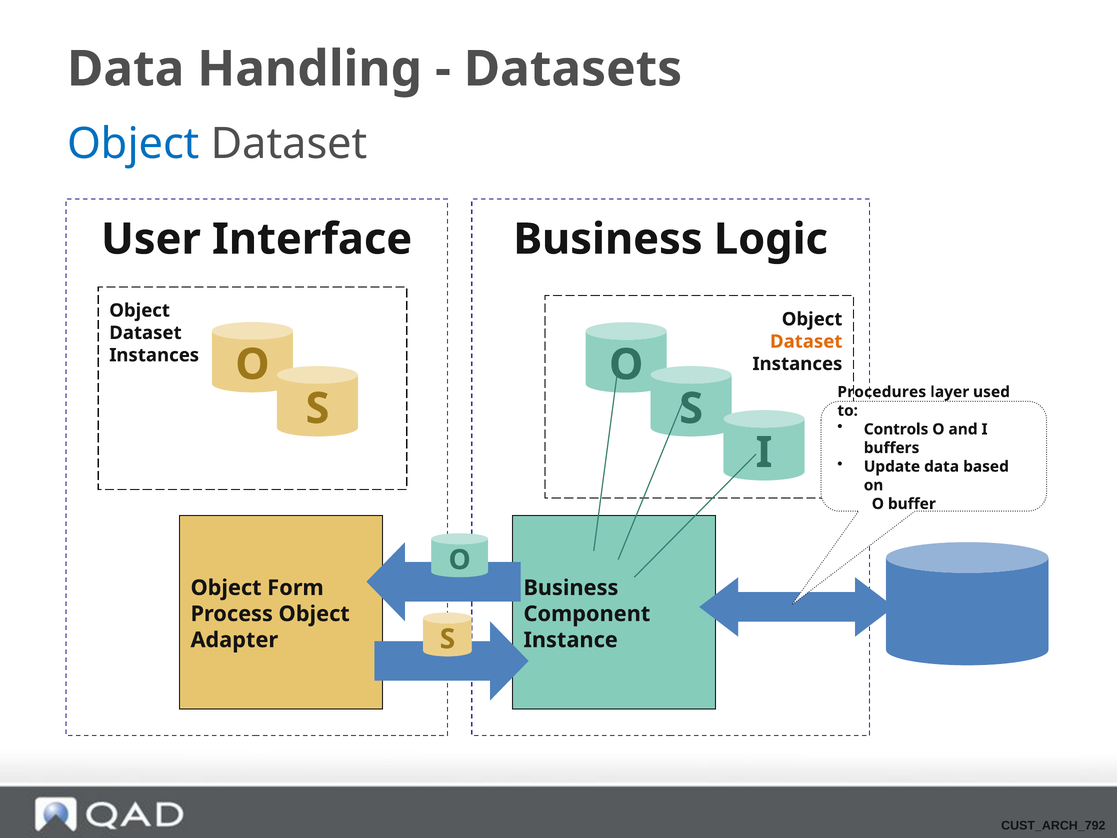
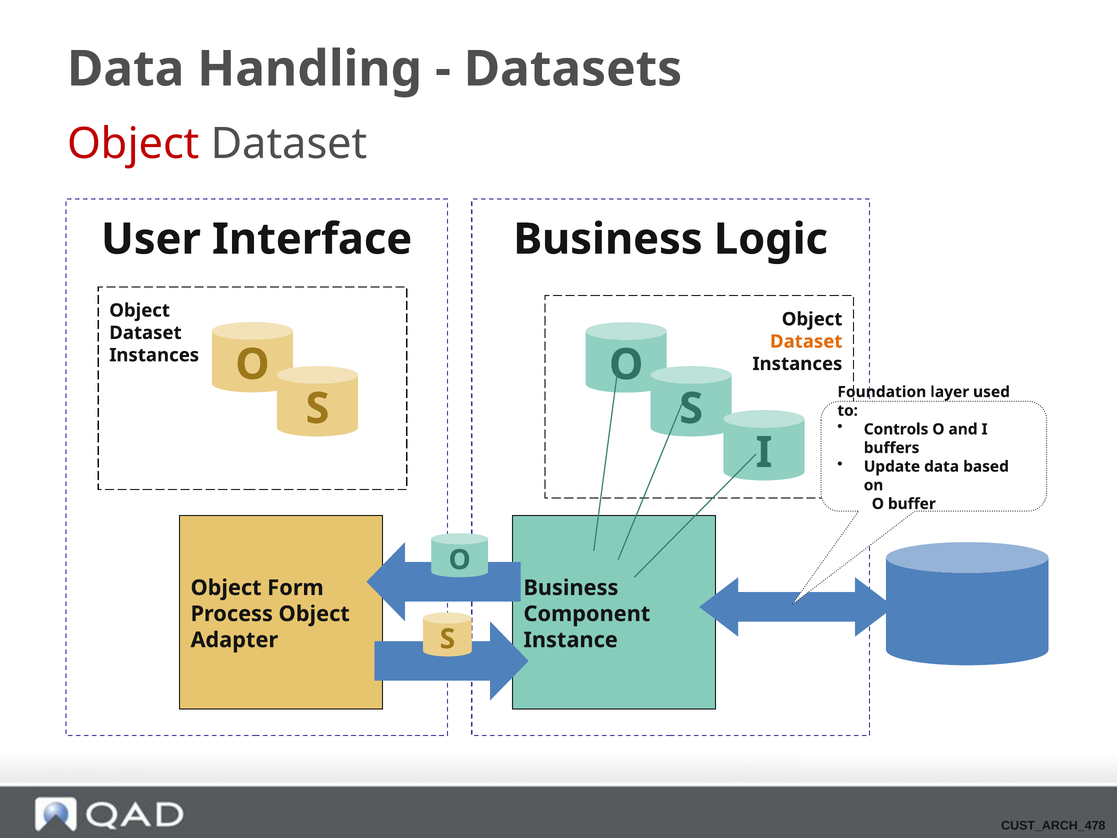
Object at (133, 144) colour: blue -> red
Procedures: Procedures -> Foundation
CUST_ARCH_792: CUST_ARCH_792 -> CUST_ARCH_478
